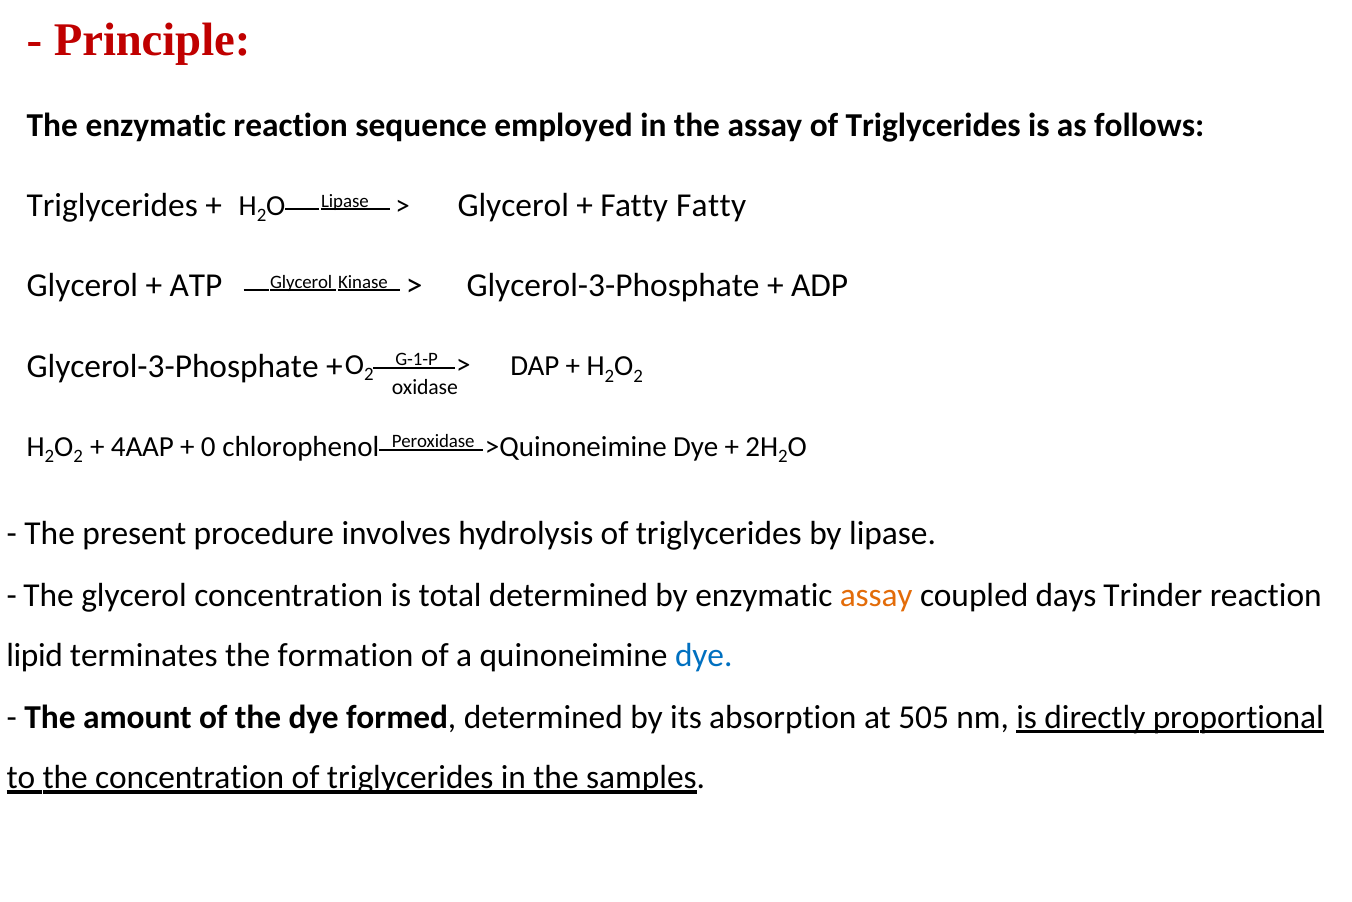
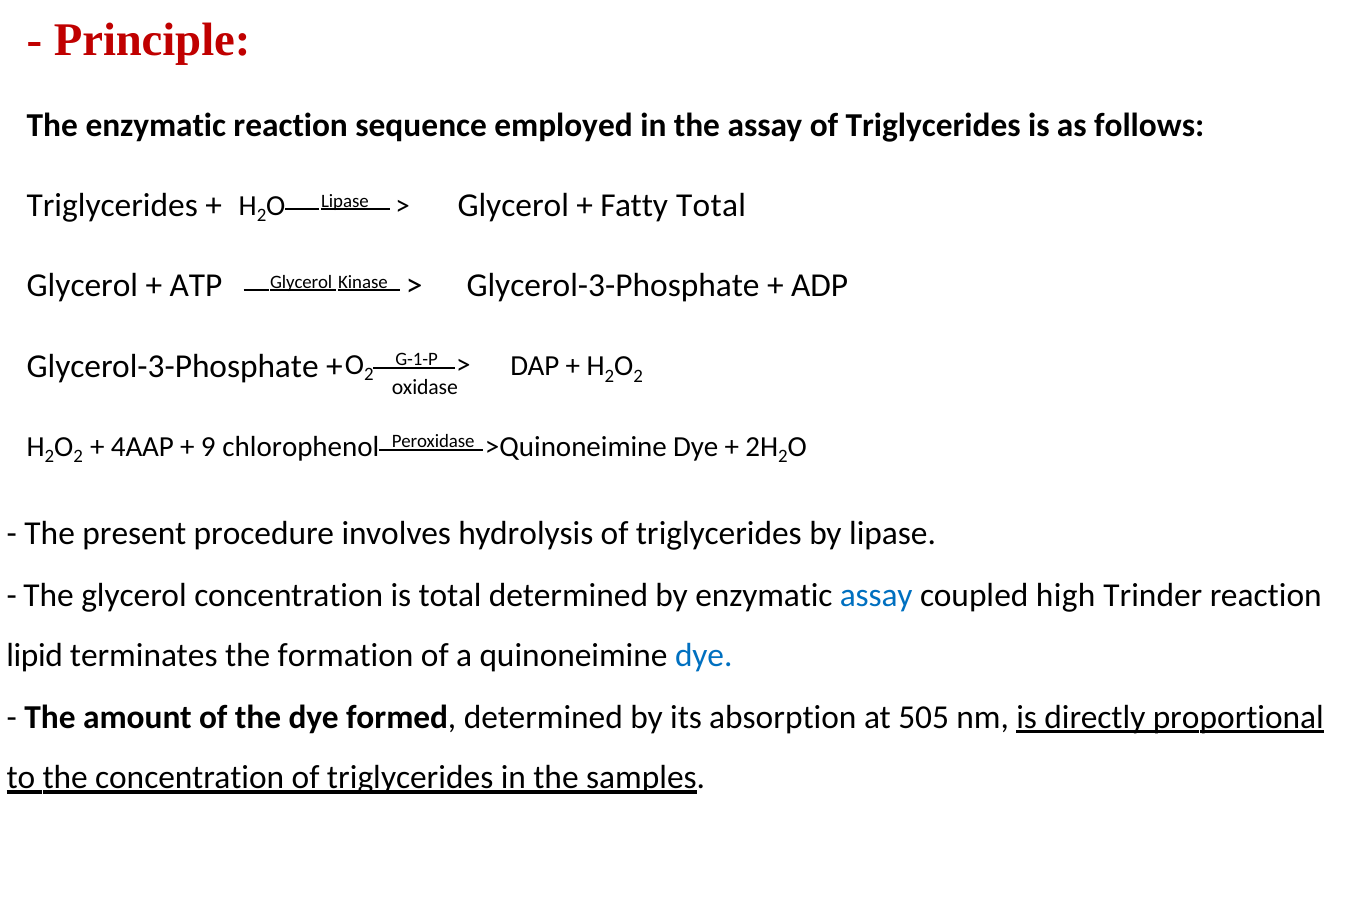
Fatty Fatty: Fatty -> Total
0: 0 -> 9
assay at (876, 595) colour: orange -> blue
days: days -> high
